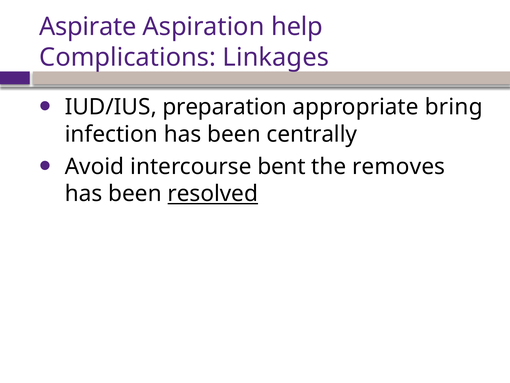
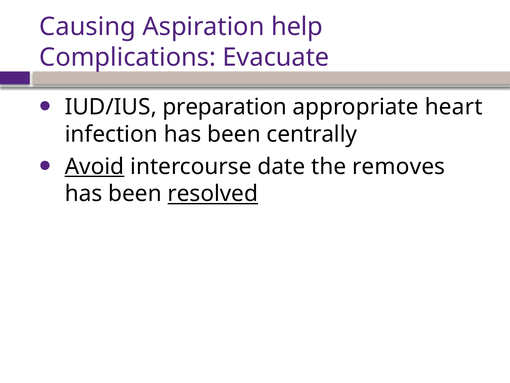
Aspirate: Aspirate -> Causing
Linkages: Linkages -> Evacuate
bring: bring -> heart
Avoid underline: none -> present
bent: bent -> date
